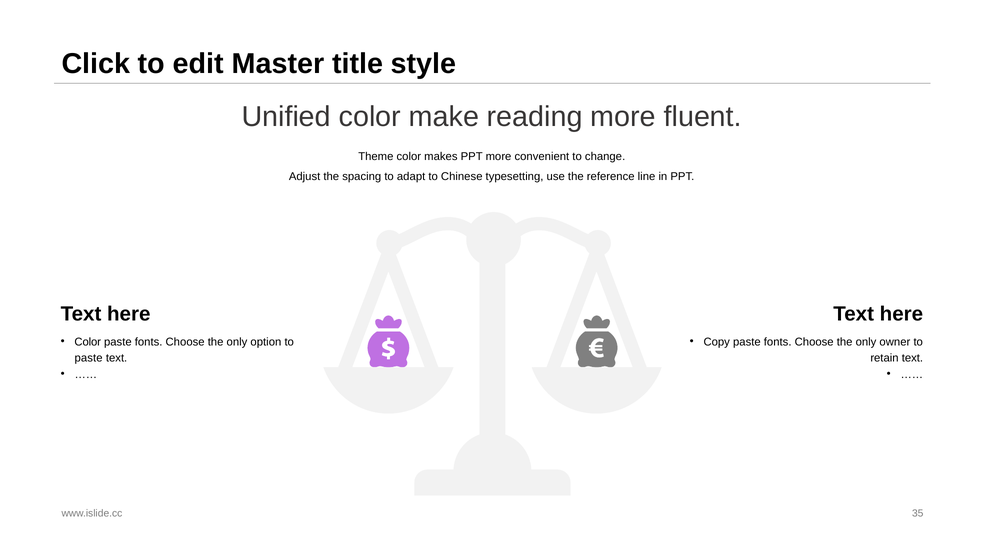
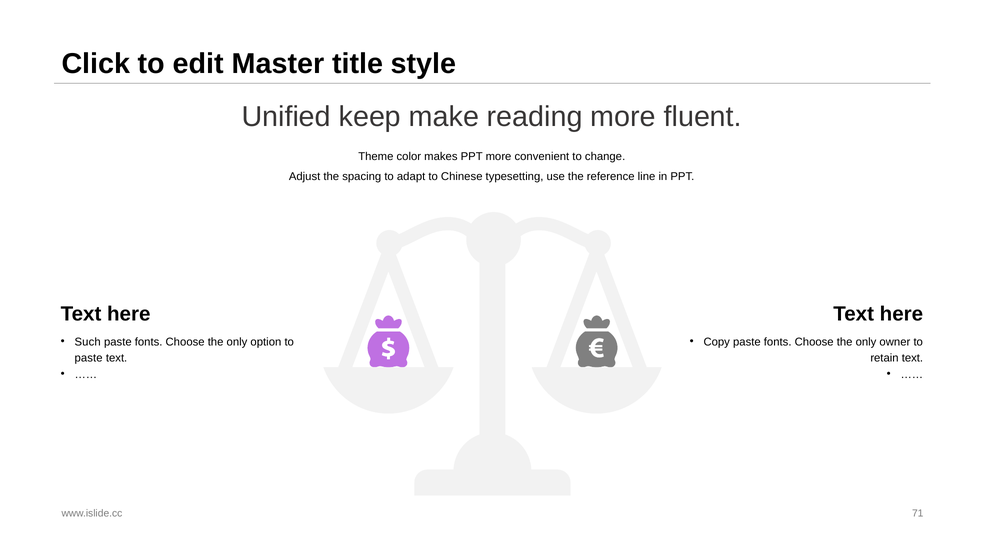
Unified color: color -> keep
Color at (88, 342): Color -> Such
35: 35 -> 71
